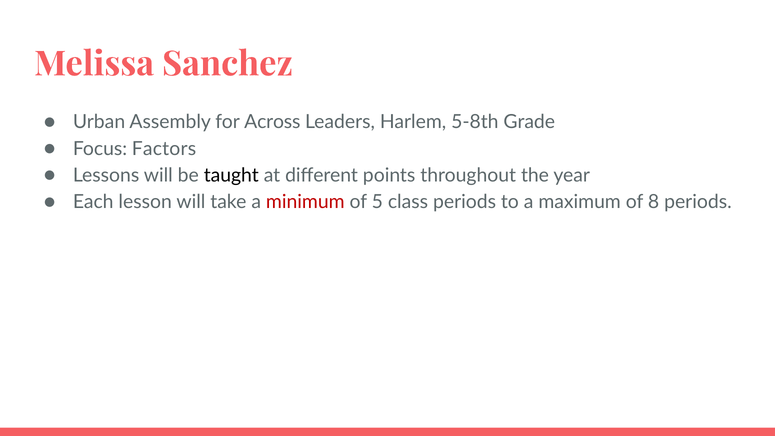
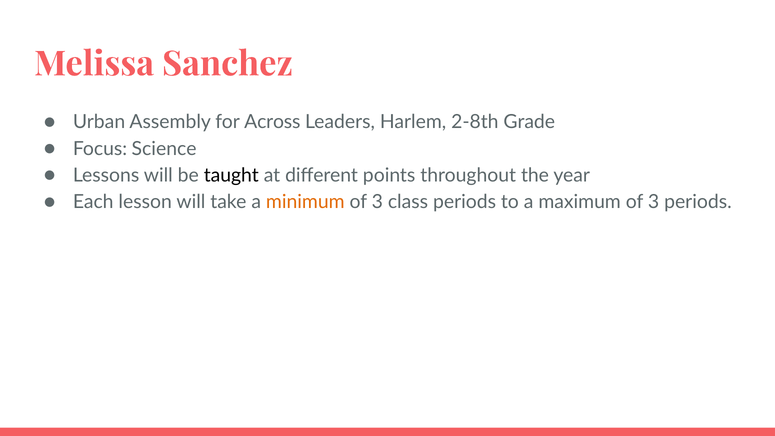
5-8th: 5-8th -> 2-8th
Factors: Factors -> Science
minimum colour: red -> orange
5 at (377, 202): 5 -> 3
maximum of 8: 8 -> 3
